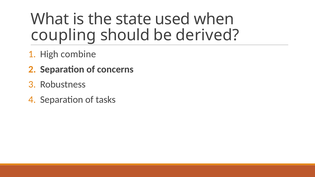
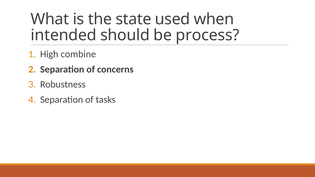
coupling: coupling -> intended
derived: derived -> process
